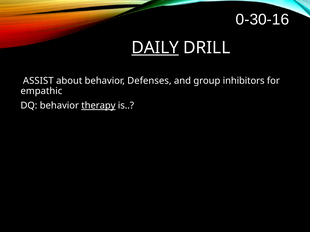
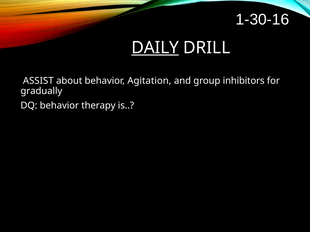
0-30-16: 0-30-16 -> 1-30-16
Defenses: Defenses -> Agitation
empathic: empathic -> gradually
therapy underline: present -> none
